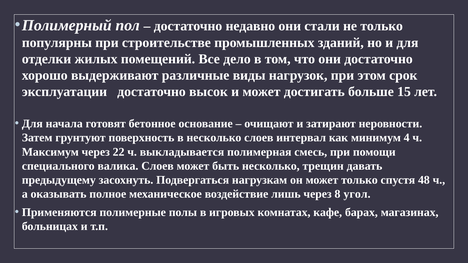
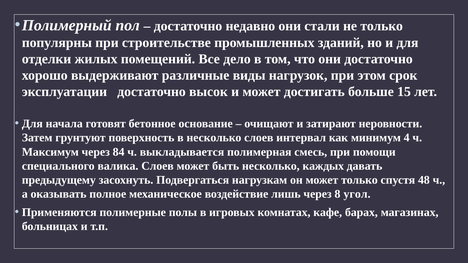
22: 22 -> 84
трещин: трещин -> каждых
